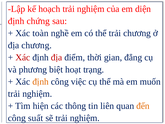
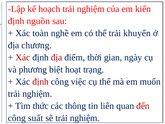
diện: diện -> kiến
chứng: chứng -> nguồn
trải chương: chương -> khuyến
đẳng: đẳng -> ngày
định at (41, 81) colour: orange -> red
hiện: hiện -> thức
đến colour: orange -> red
